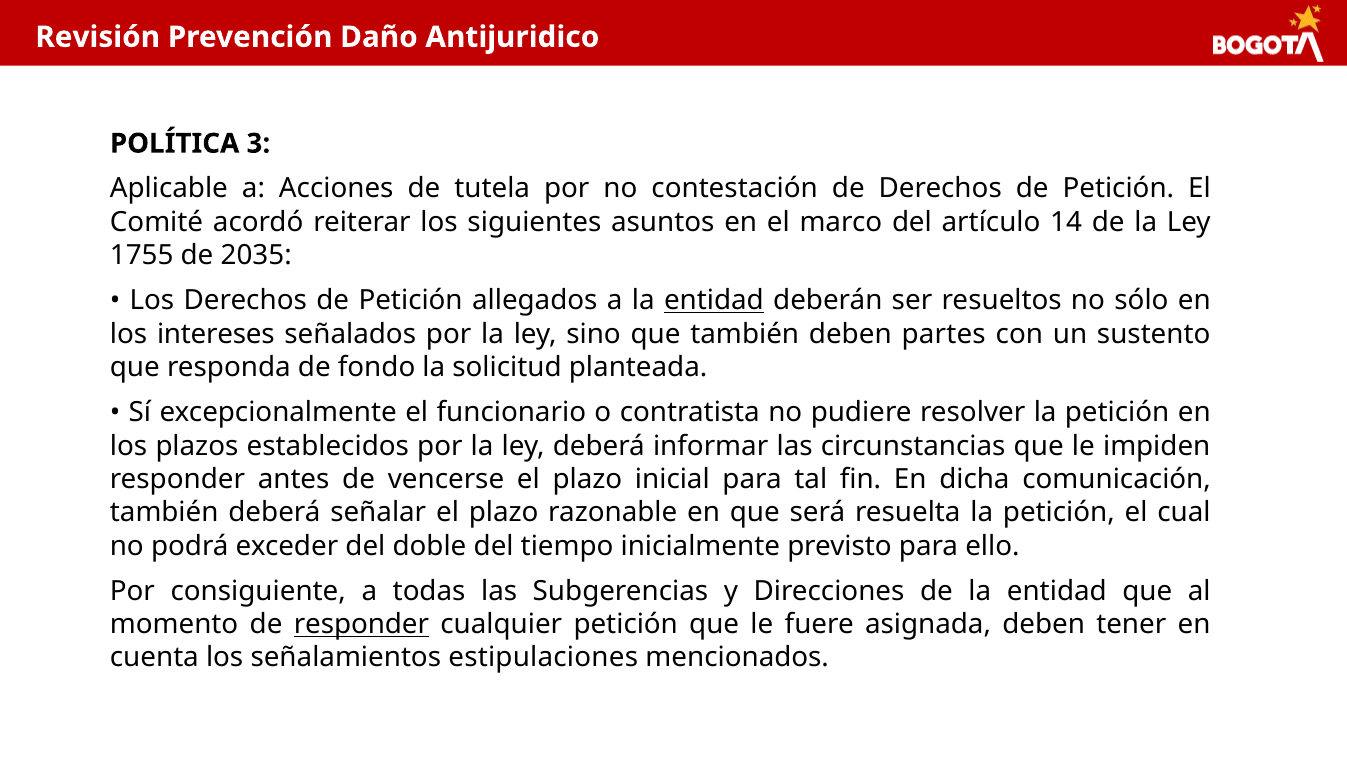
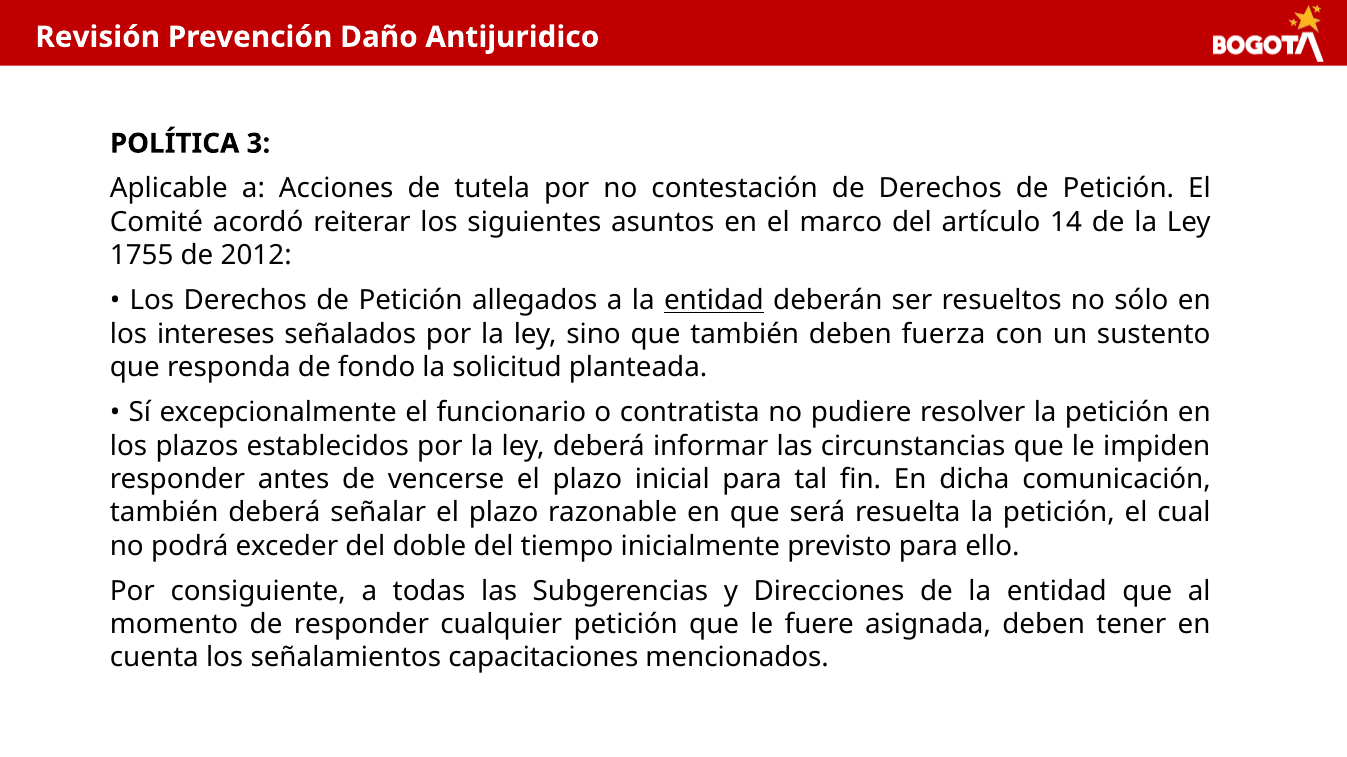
2035: 2035 -> 2012
partes: partes -> fuerza
responder at (361, 625) underline: present -> none
estipulaciones: estipulaciones -> capacitaciones
